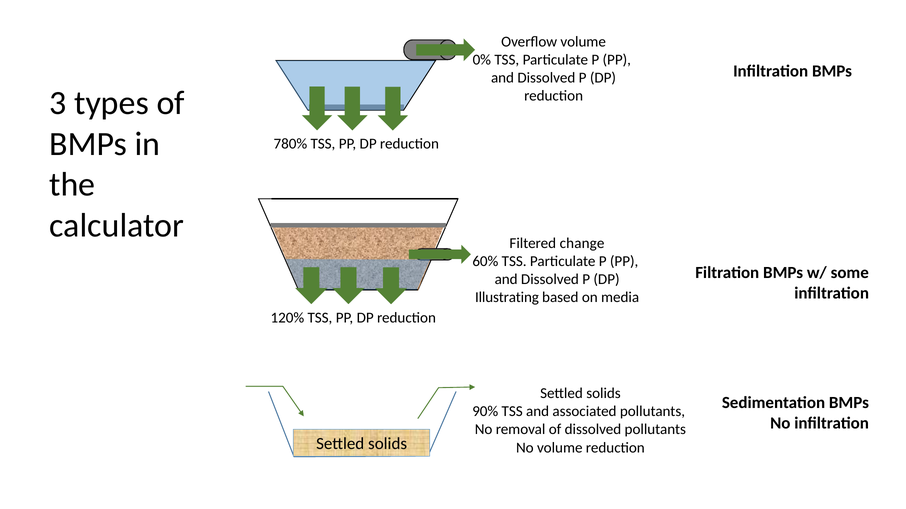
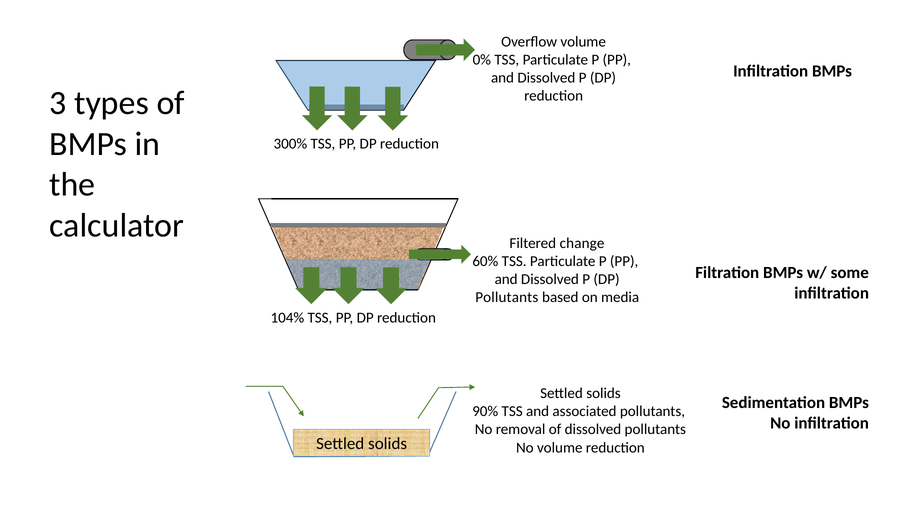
780%: 780% -> 300%
Illustrating at (507, 298): Illustrating -> Pollutants
120%: 120% -> 104%
